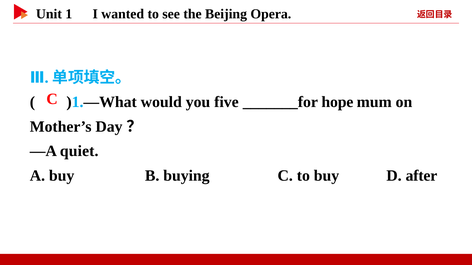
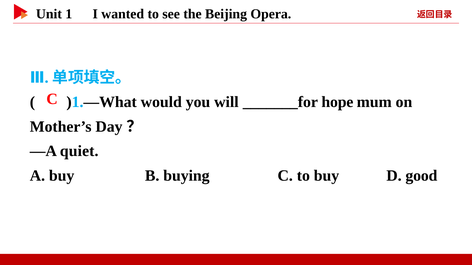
five: five -> will
after: after -> good
